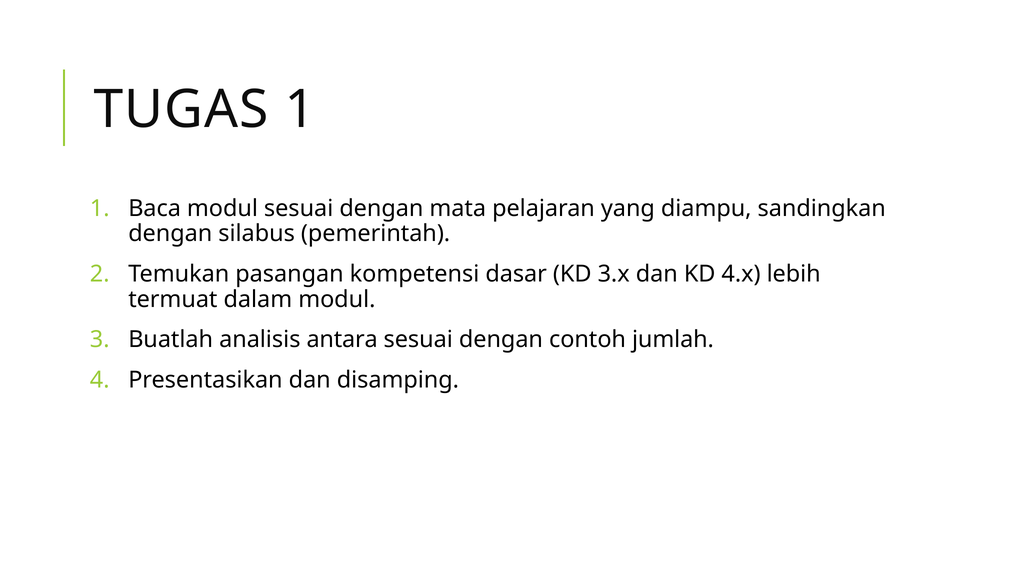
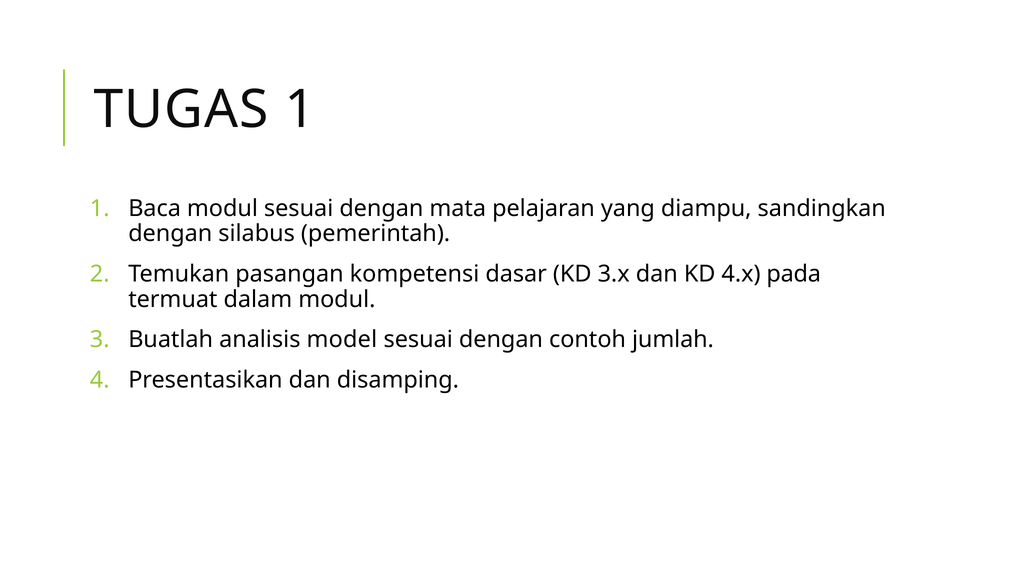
lebih: lebih -> pada
antara: antara -> model
